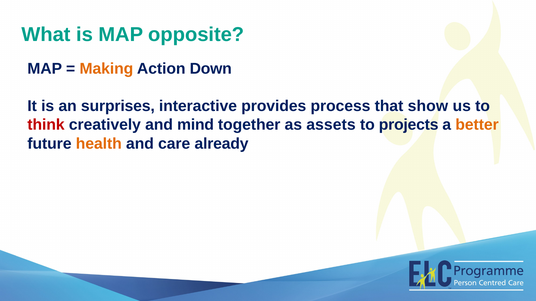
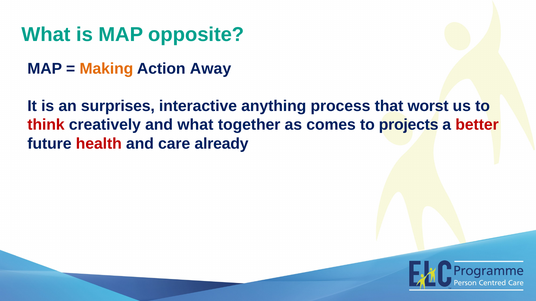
Down: Down -> Away
provides: provides -> anything
show: show -> worst
and mind: mind -> what
assets: assets -> comes
better colour: orange -> red
health colour: orange -> red
